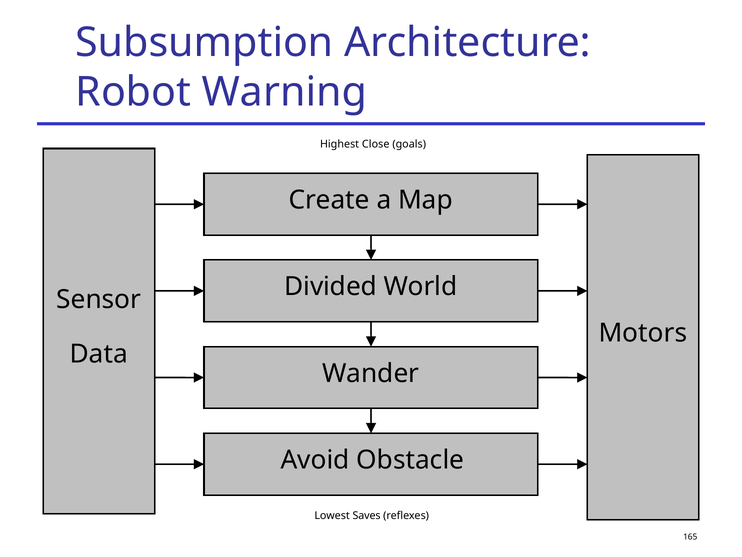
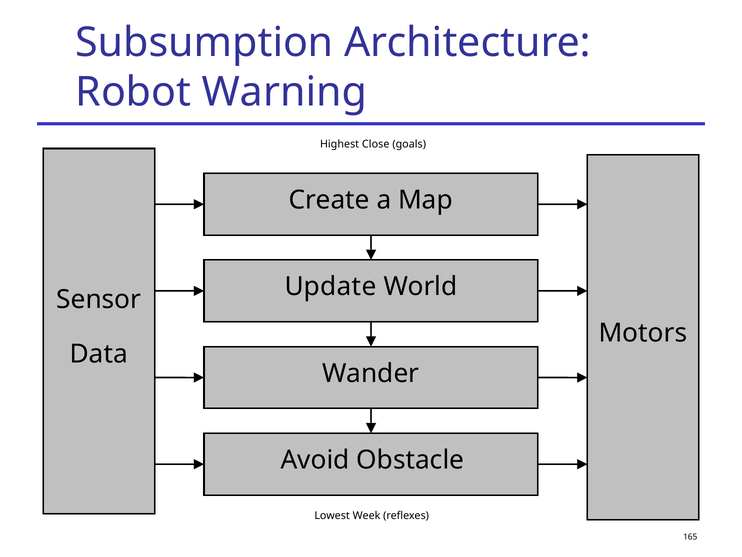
Divided: Divided -> Update
Saves: Saves -> Week
